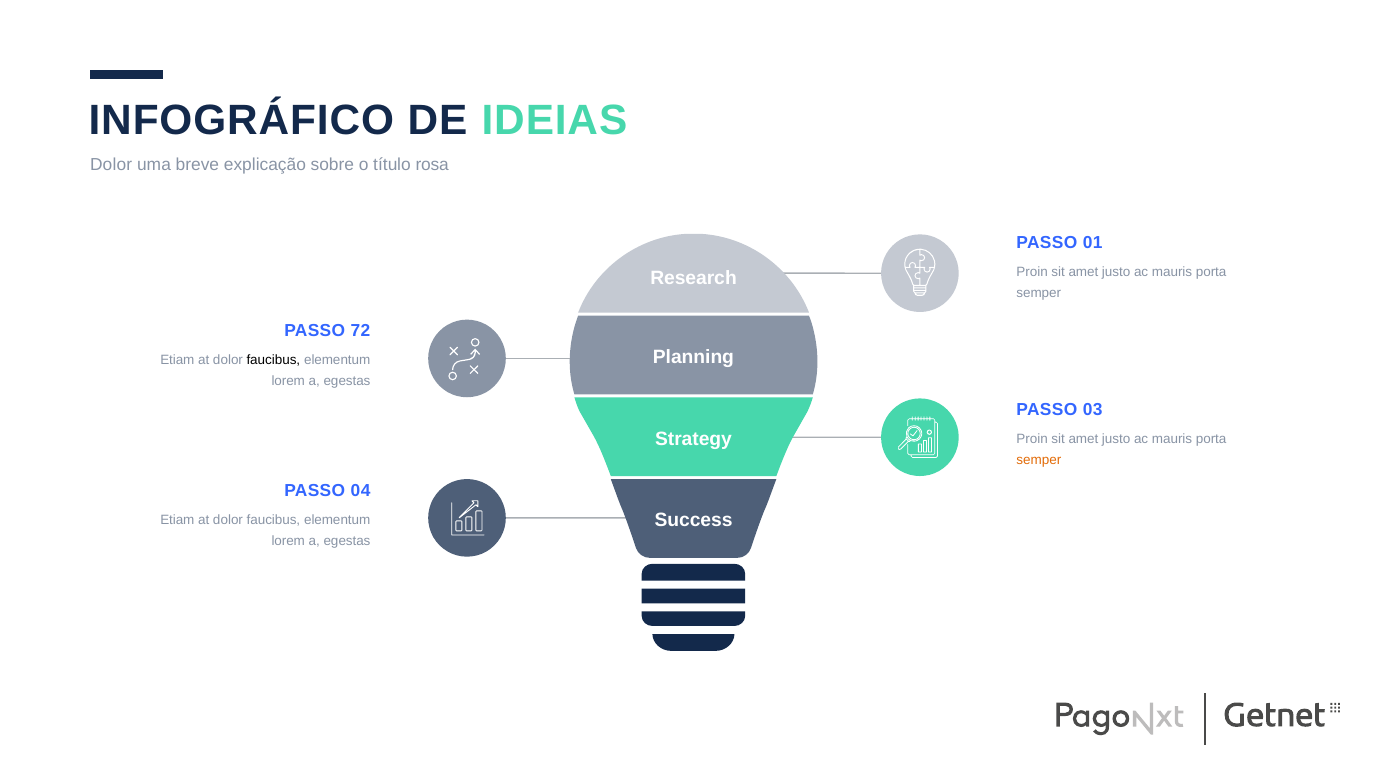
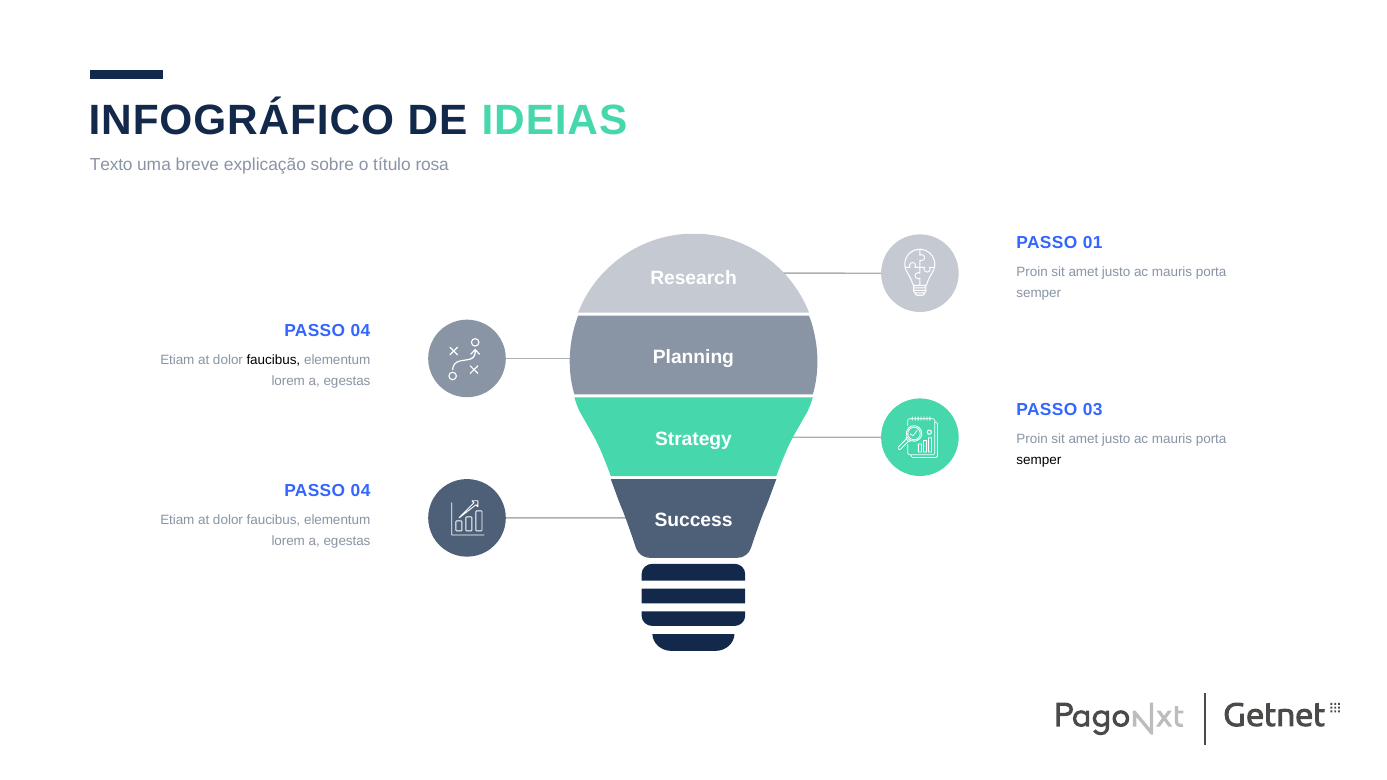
Dolor at (111, 165): Dolor -> Texto
72 at (360, 331): 72 -> 04
semper at (1039, 460) colour: orange -> black
